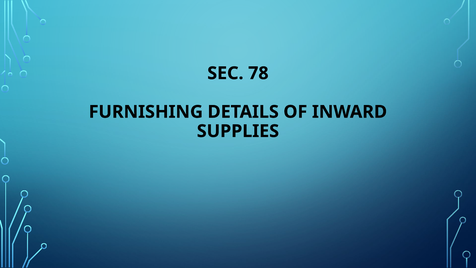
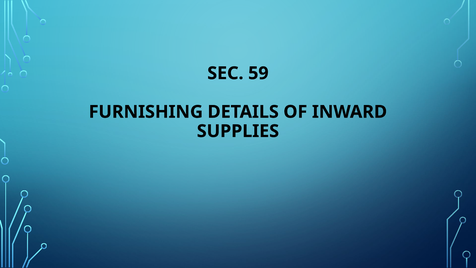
78: 78 -> 59
